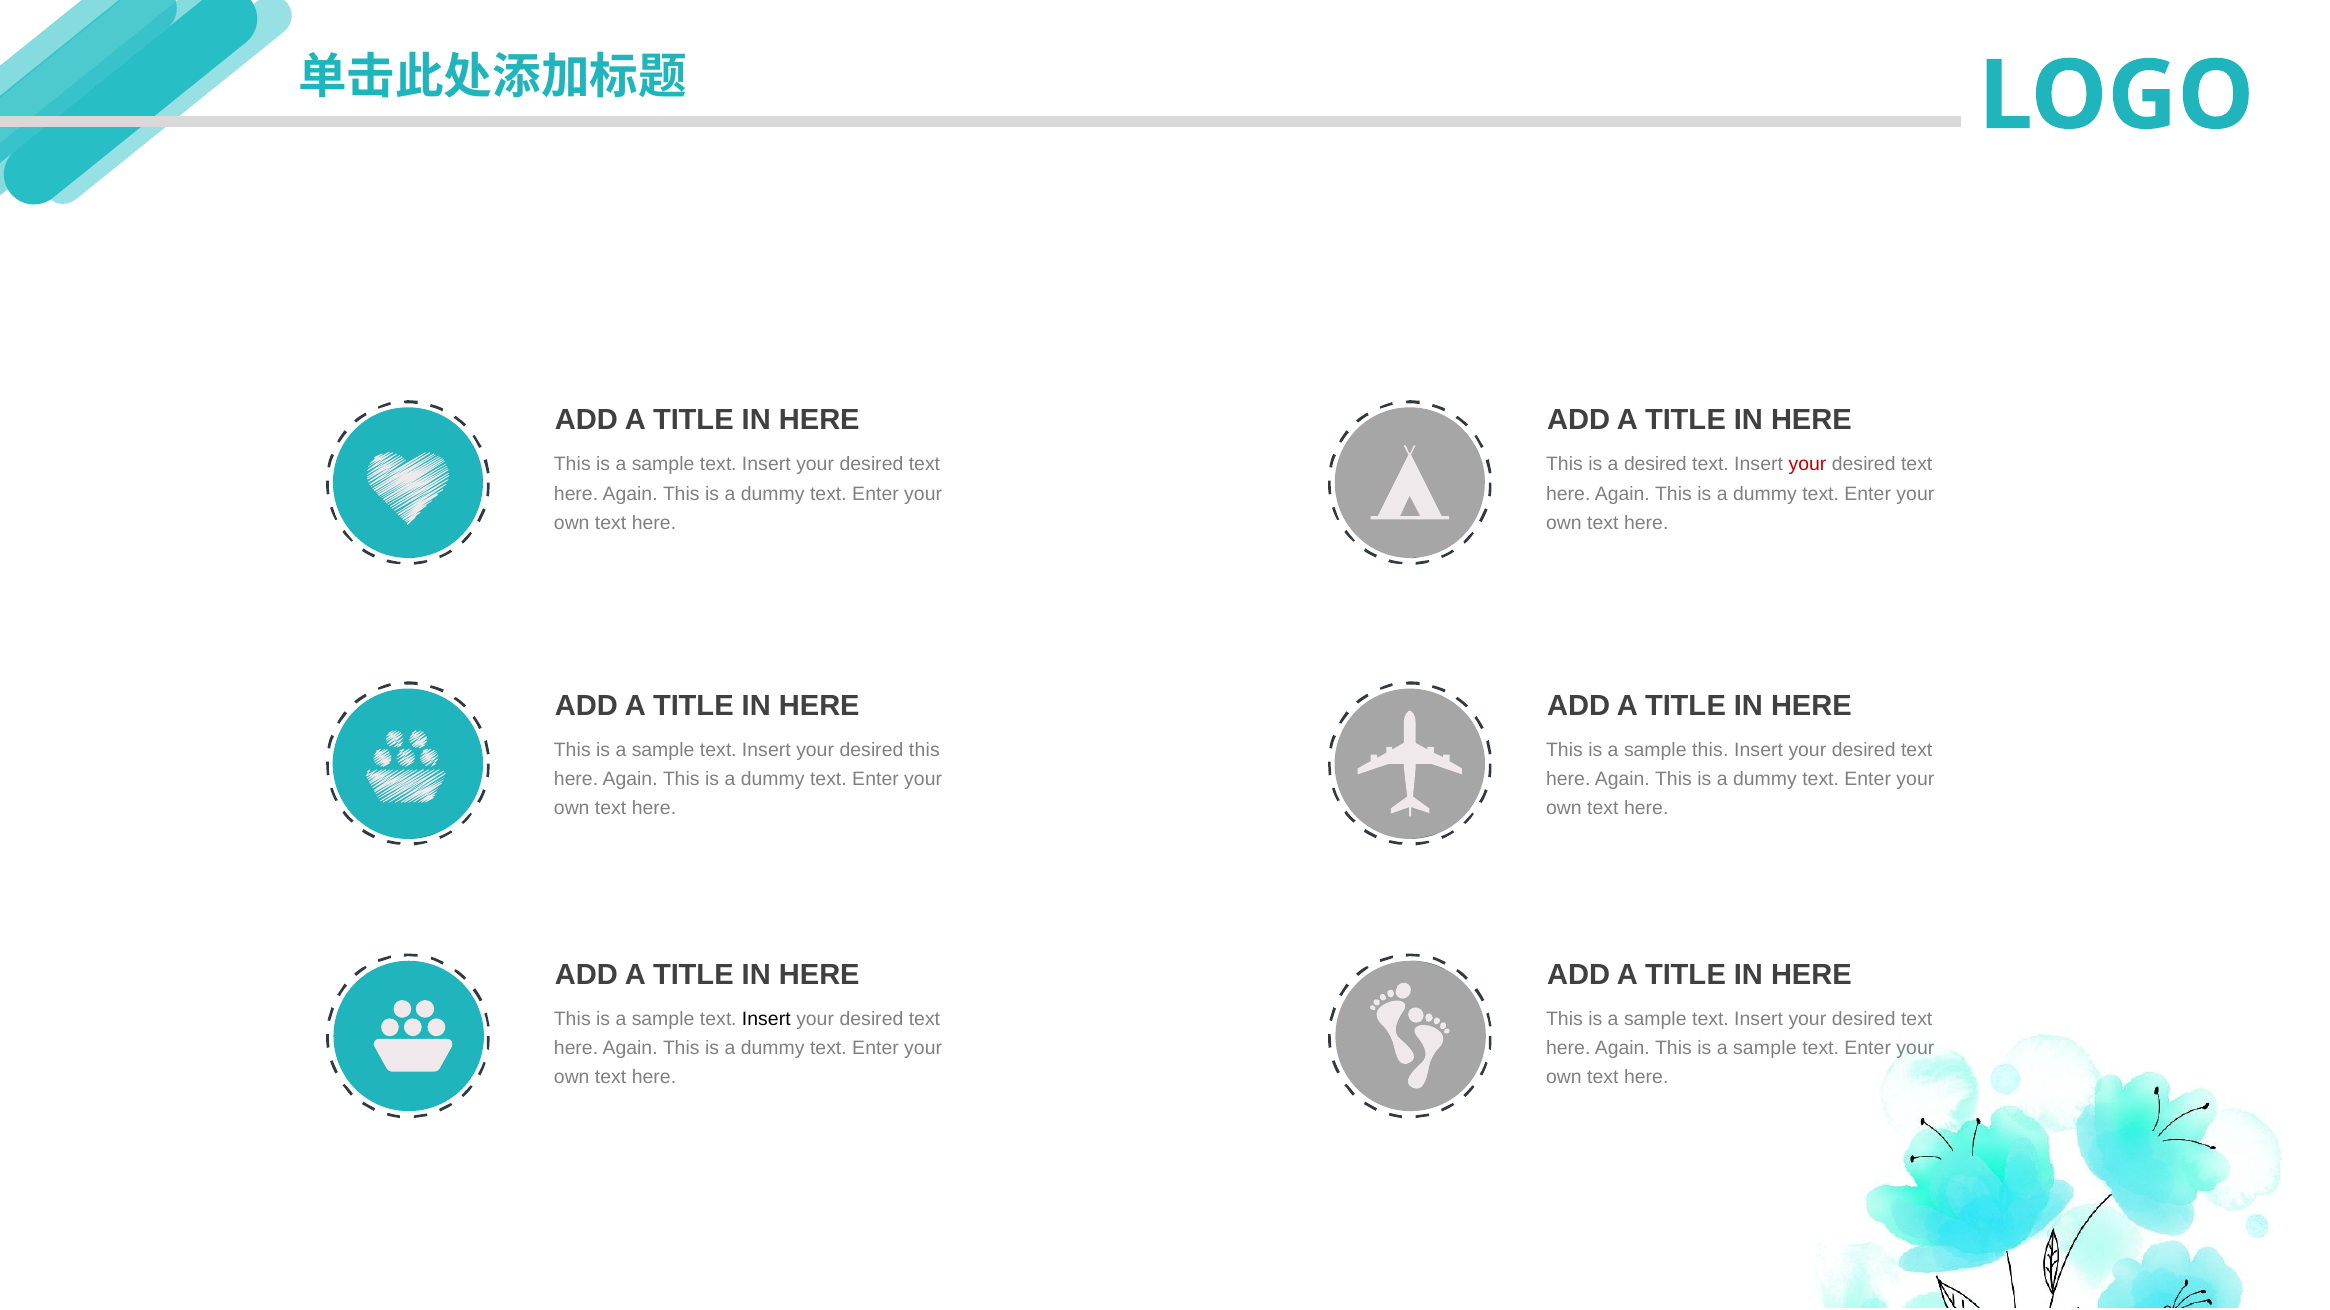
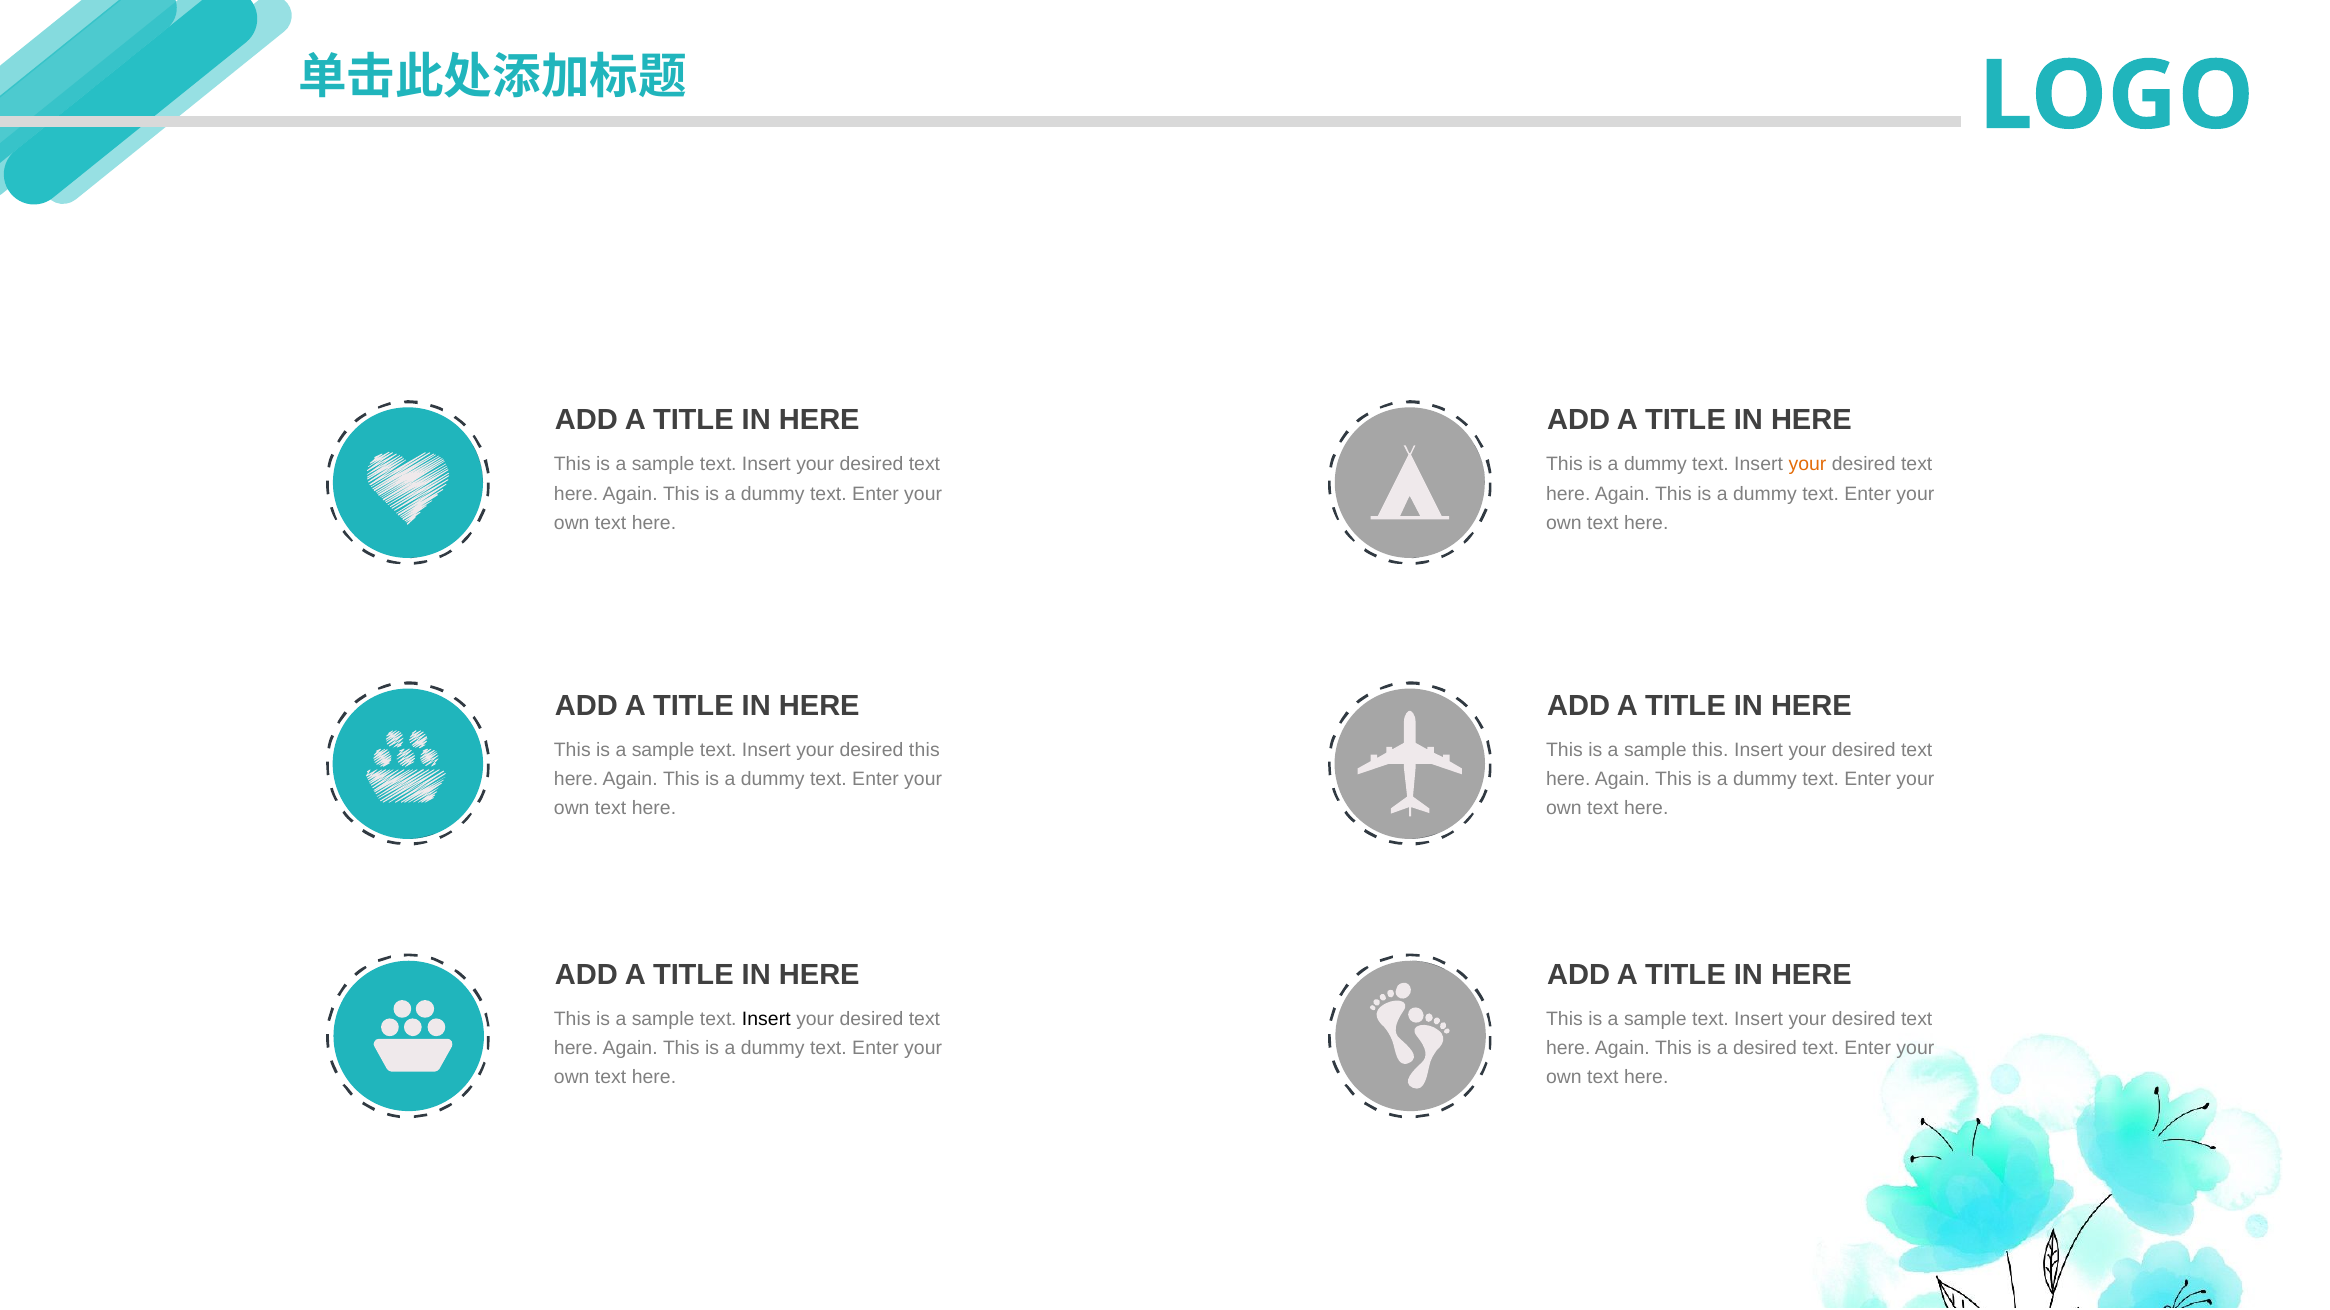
desired at (1655, 465): desired -> dummy
your at (1807, 465) colour: red -> orange
sample at (1765, 1049): sample -> desired
